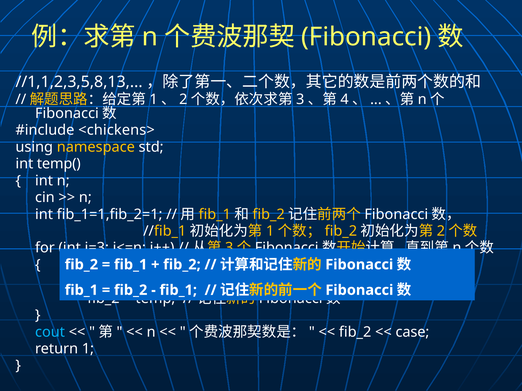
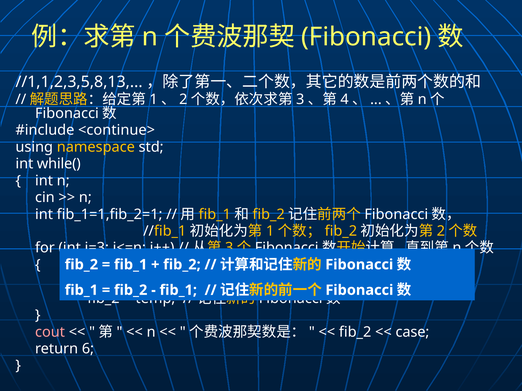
<chickens>: <chickens> -> <continue>
temp(: temp( -> while(
cout colour: light blue -> pink
return 1: 1 -> 6
